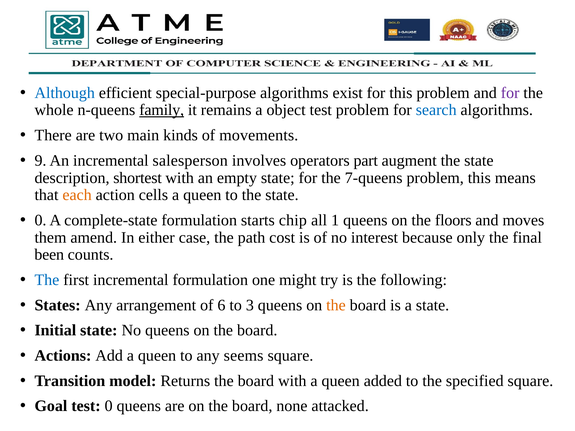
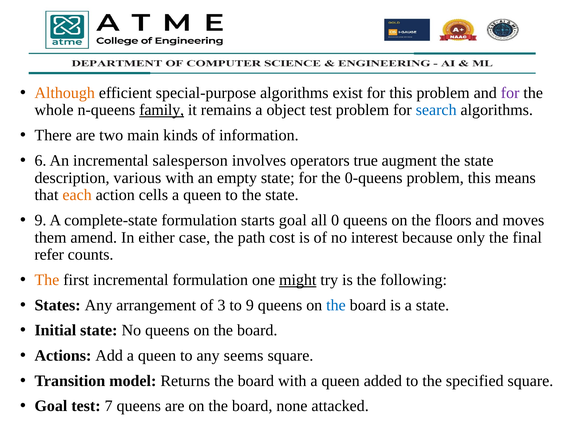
Although colour: blue -> orange
movements: movements -> information
9: 9 -> 6
part: part -> true
shortest: shortest -> various
7-queens: 7-queens -> 0-queens
0 at (40, 220): 0 -> 9
starts chip: chip -> goal
1: 1 -> 0
been: been -> refer
The at (47, 280) colour: blue -> orange
might underline: none -> present
6: 6 -> 3
to 3: 3 -> 9
the at (336, 305) colour: orange -> blue
test 0: 0 -> 7
